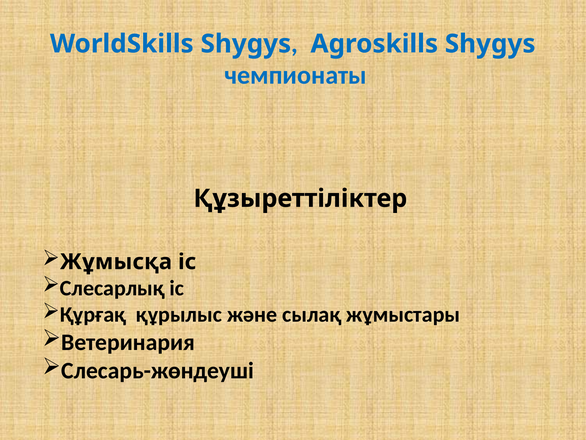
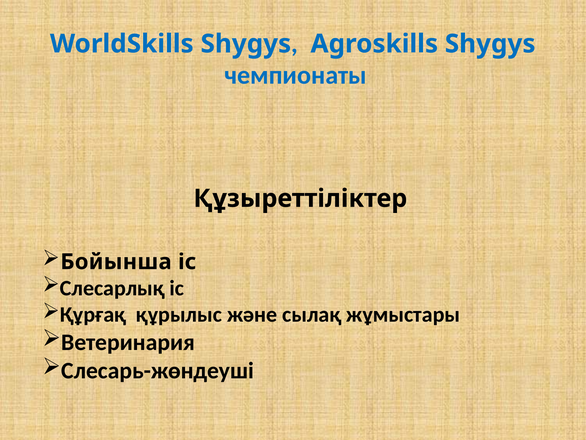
Жұмысқа: Жұмысқа -> Бойынша
